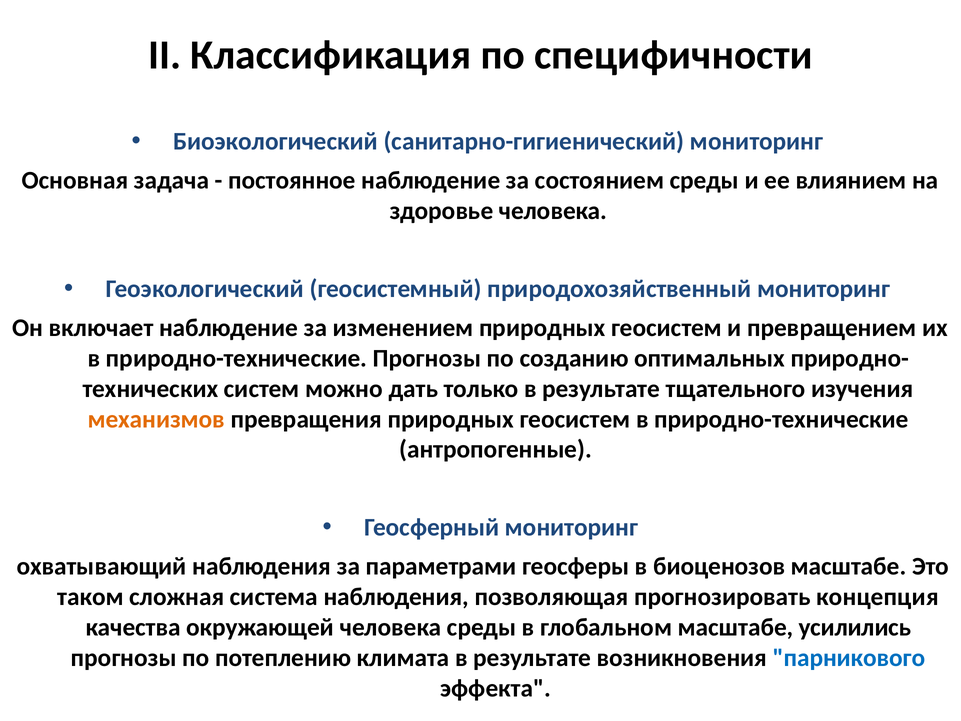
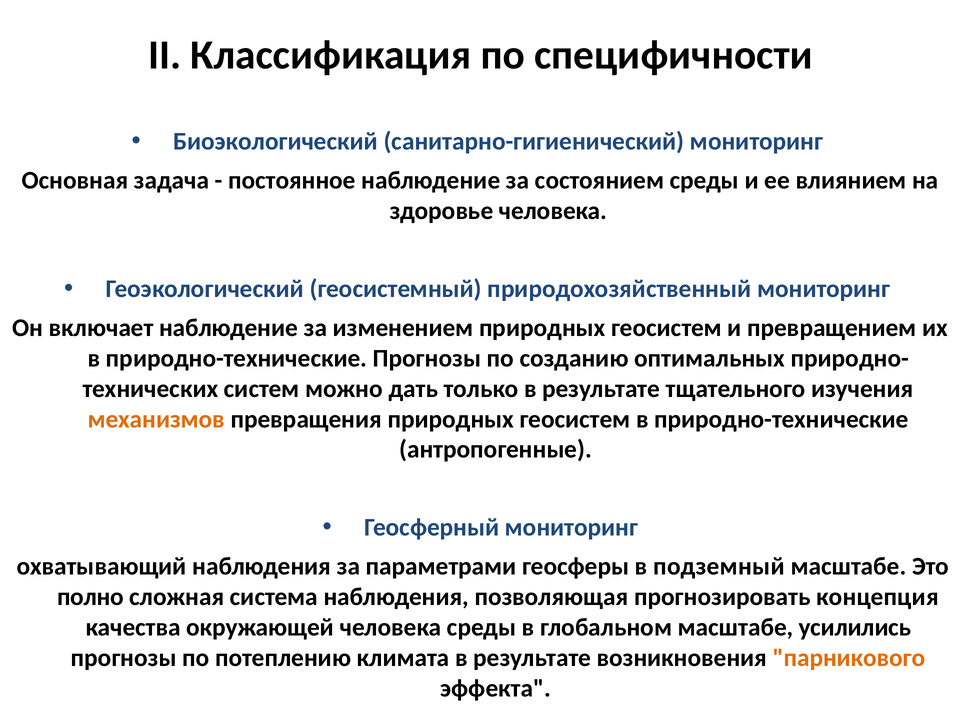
биоценозов: биоценозов -> подземный
таком: таком -> полно
парникового colour: blue -> orange
